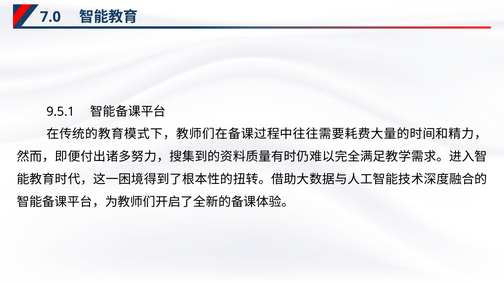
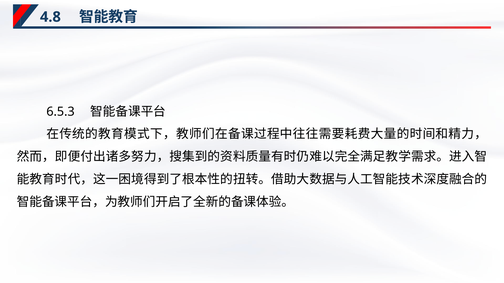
7.0: 7.0 -> 4.8
9.5.1: 9.5.1 -> 6.5.3
